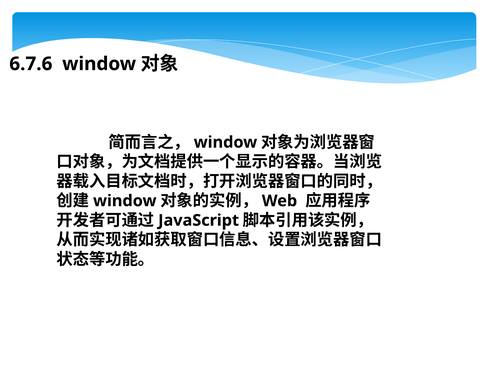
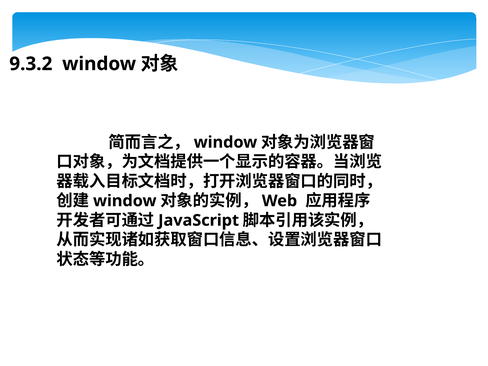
6.7.6: 6.7.6 -> 9.3.2
